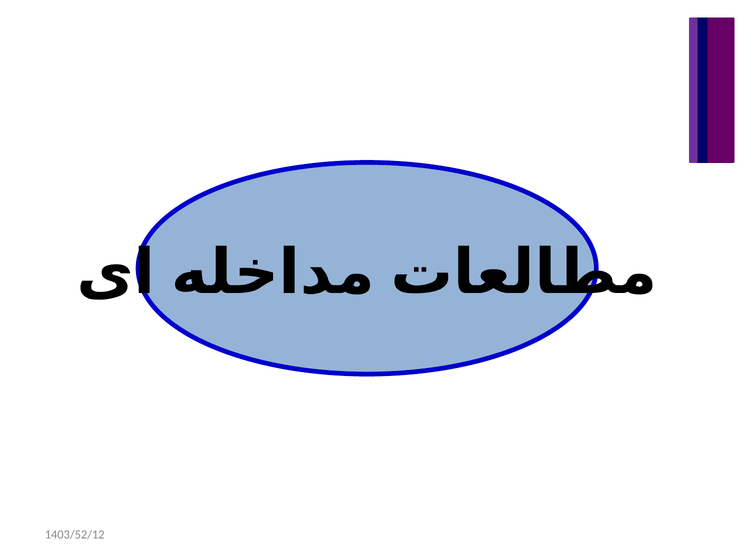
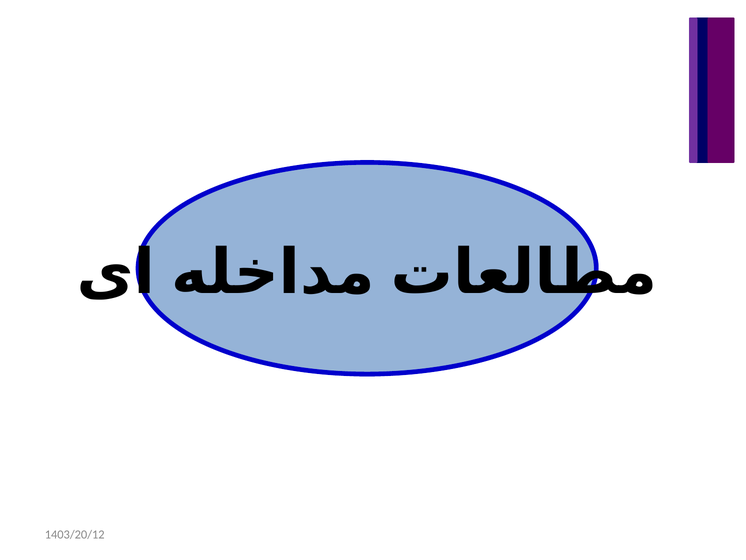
1403/52/12: 1403/52/12 -> 1403/20/12
